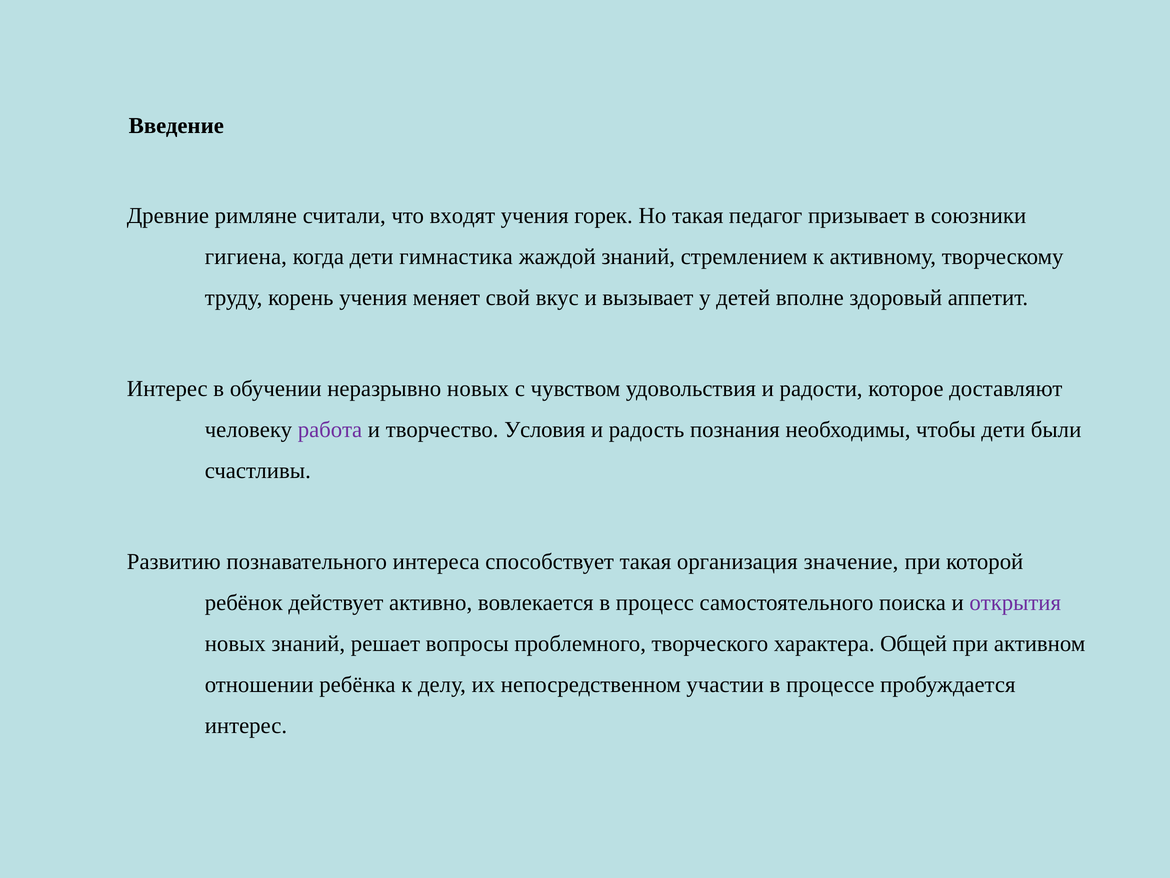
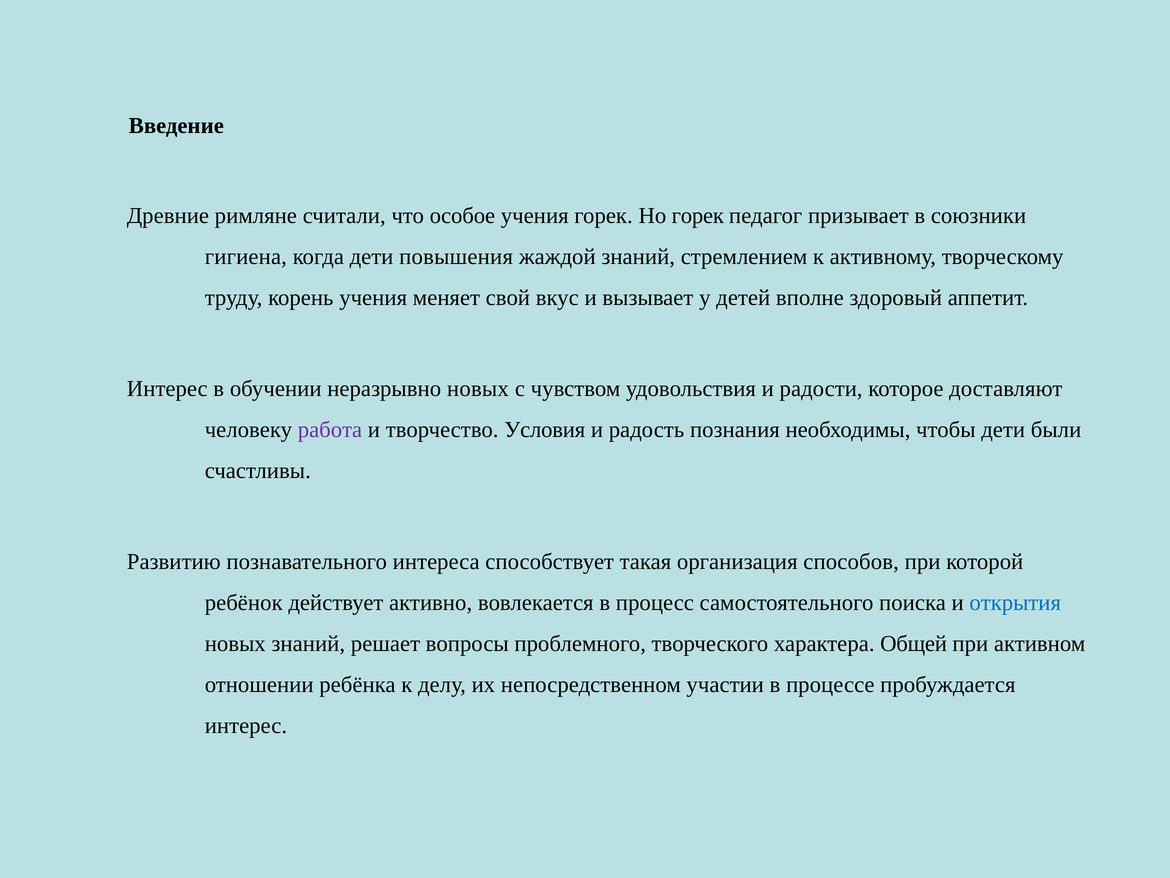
входят: входят -> особое
Но такая: такая -> горек
гимнастика: гимнастика -> повышения
значение: значение -> способов
открытия colour: purple -> blue
